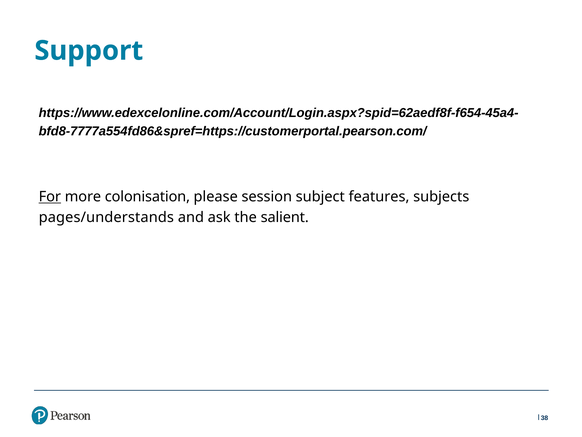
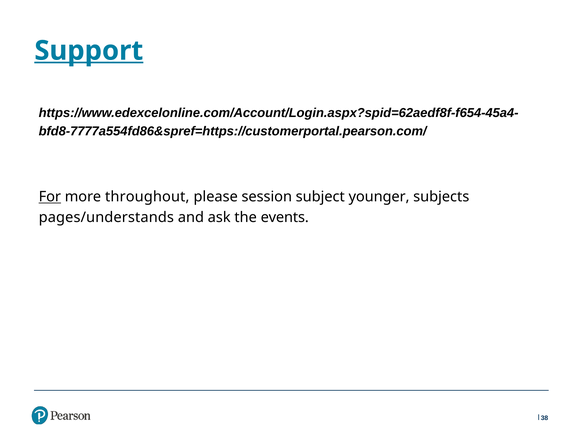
Support underline: none -> present
colonisation: colonisation -> throughout
features: features -> younger
salient: salient -> events
